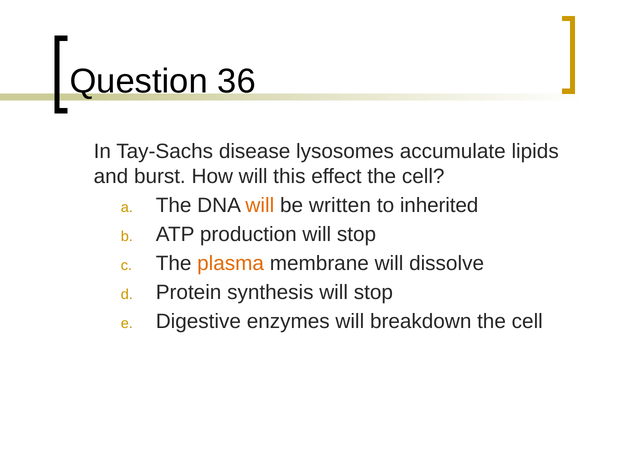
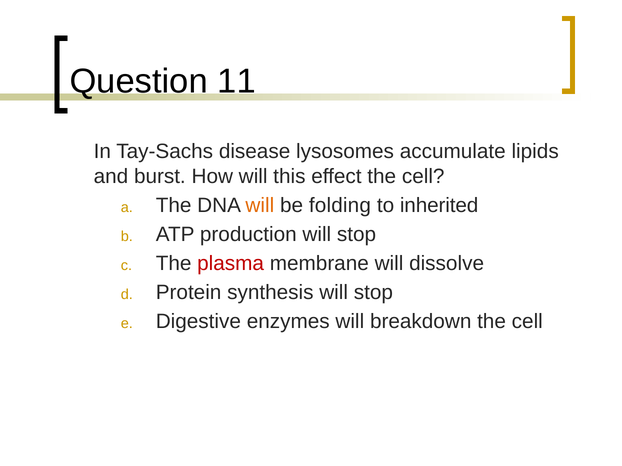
36: 36 -> 11
written: written -> folding
plasma colour: orange -> red
